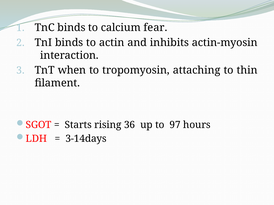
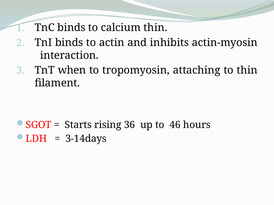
calcium fear: fear -> thin
97: 97 -> 46
